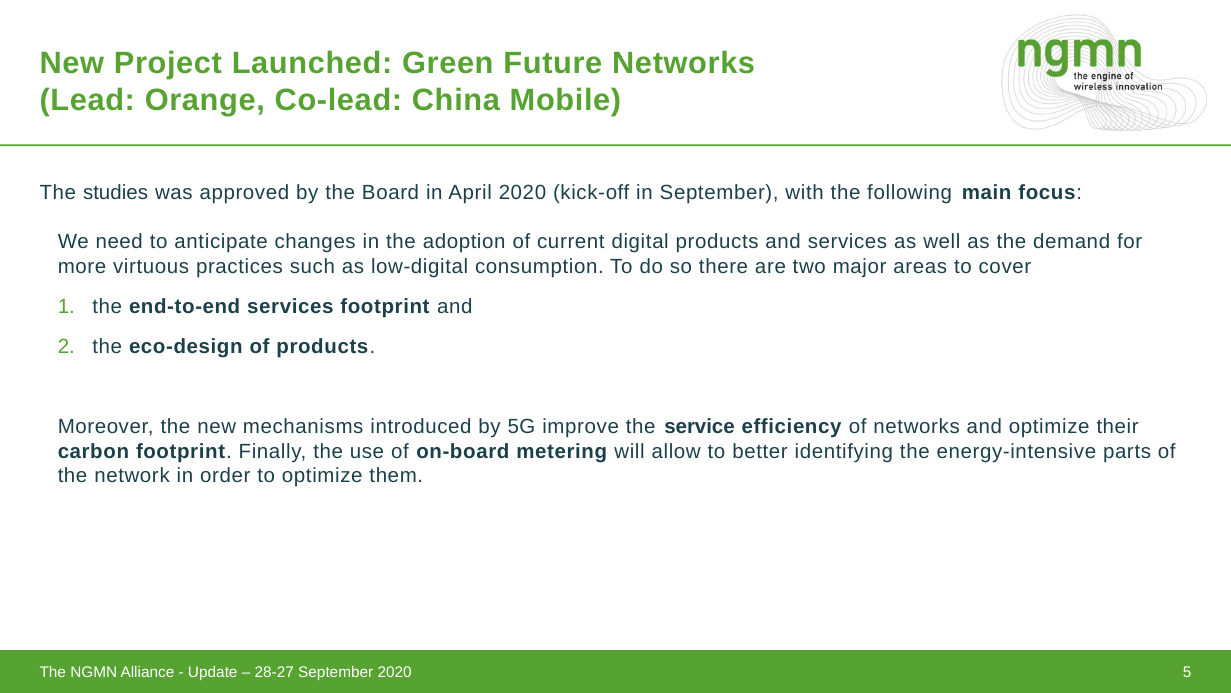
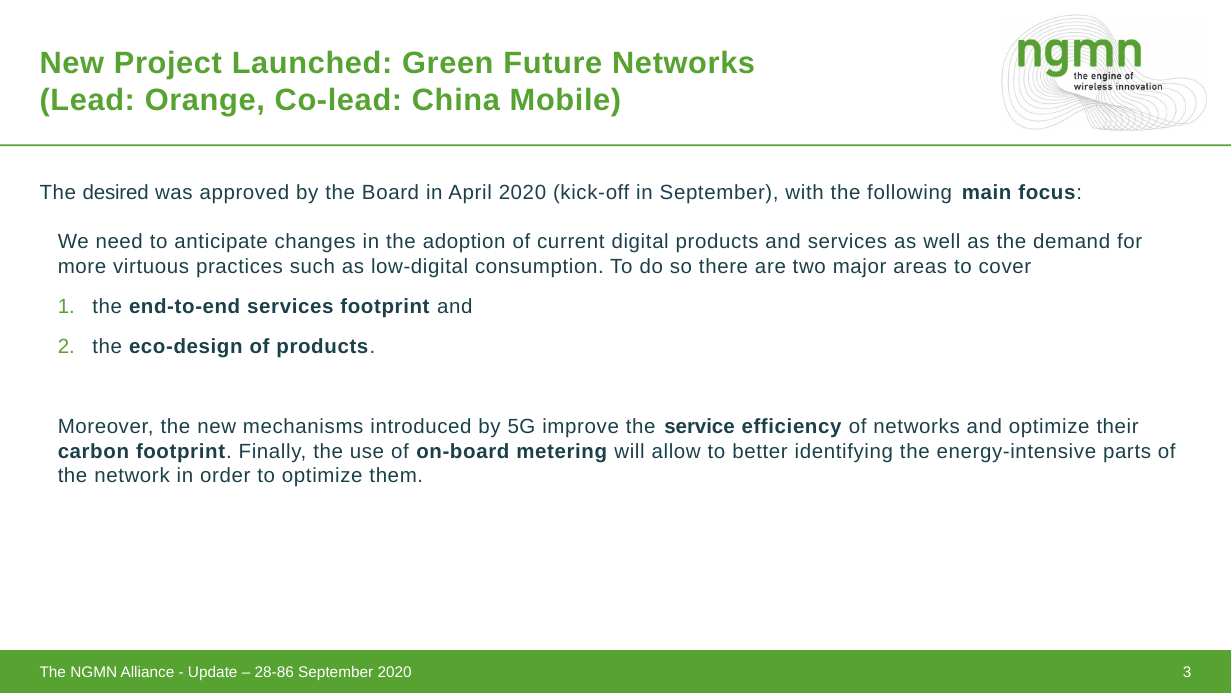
studies: studies -> desired
28-27: 28-27 -> 28-86
5: 5 -> 3
